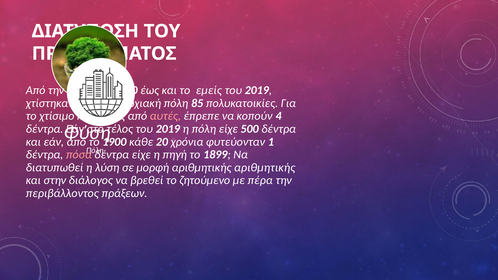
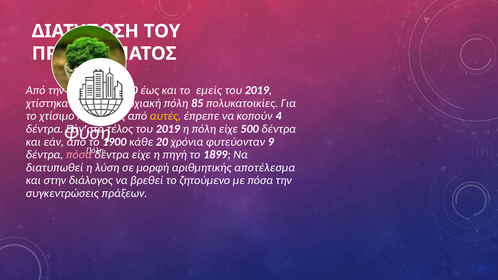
αυτές colour: pink -> yellow
1: 1 -> 9
αριθμητικής αριθμητικής: αριθμητικής -> αποτέλεσμα
με πέρα: πέρα -> πόσα
περιβάλλοντος: περιβάλλοντος -> συγκεντρώσεις
